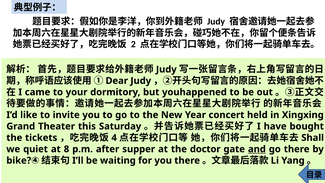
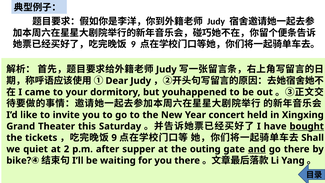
2 at (133, 44): 2 -> 9
bought underline: none -> present
4 at (114, 138): 4 -> 9
8: 8 -> 2
doctor: doctor -> outing
